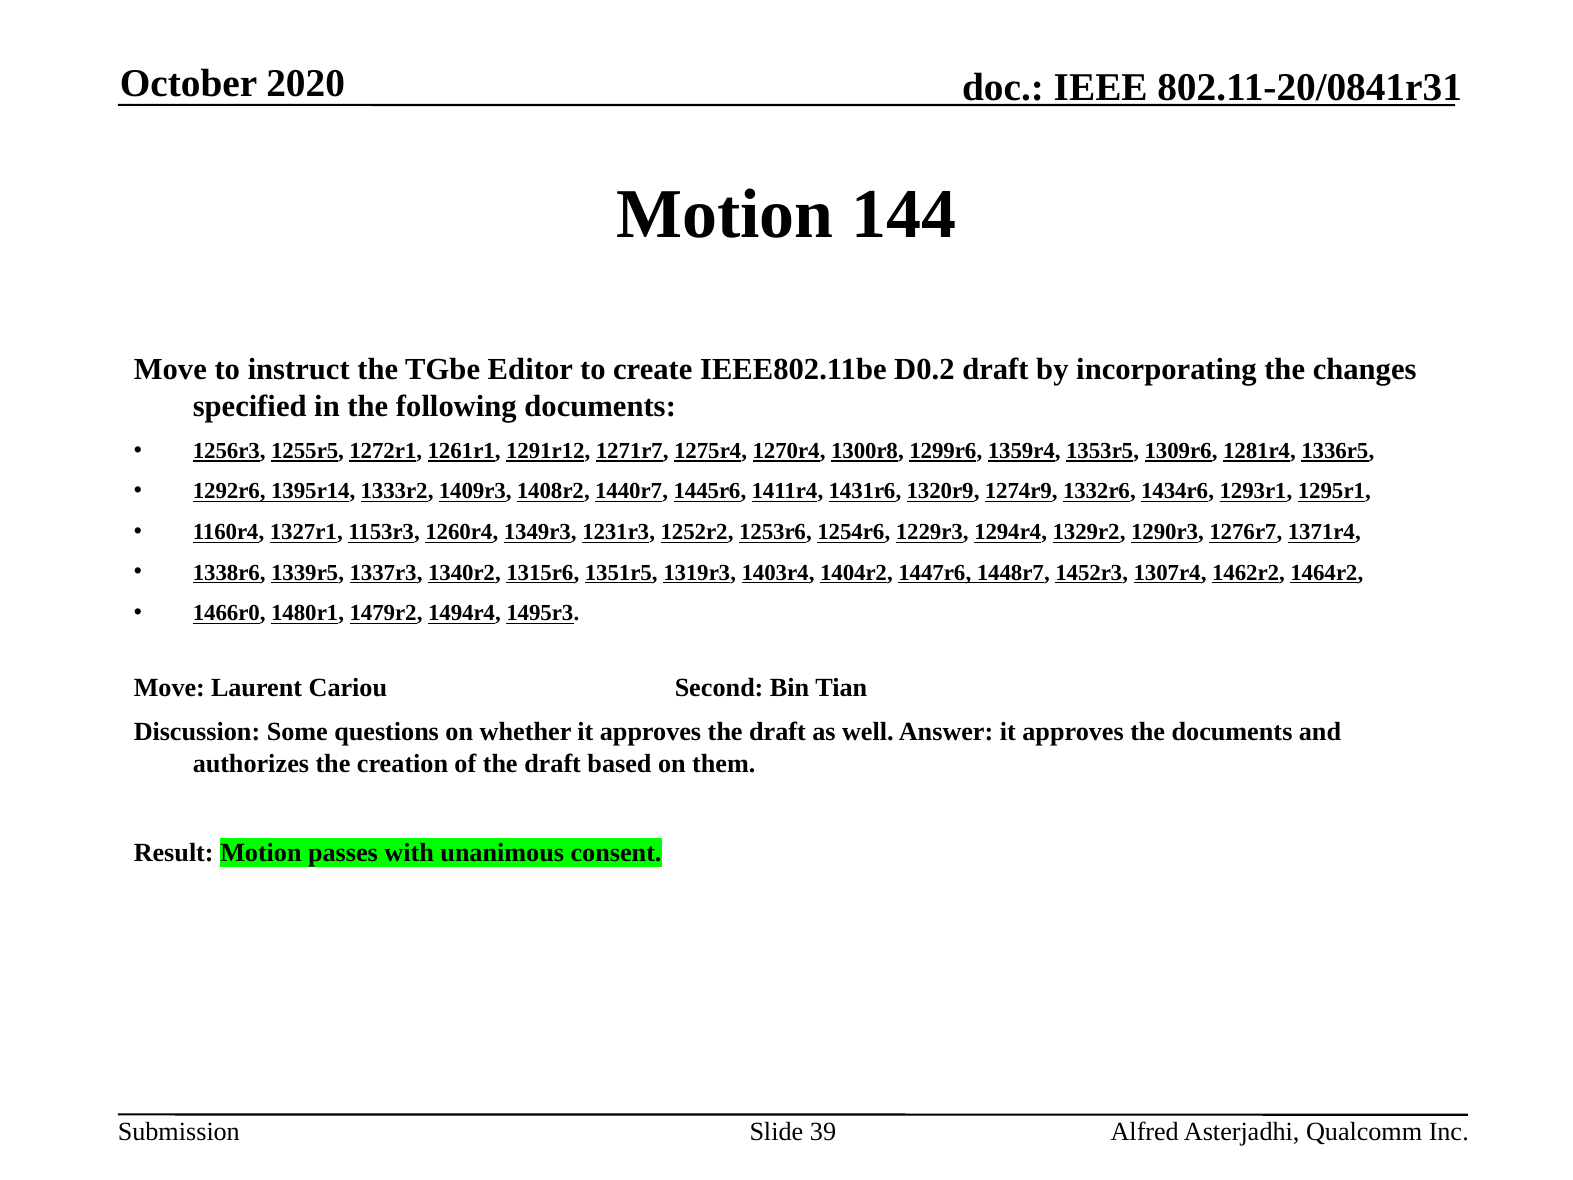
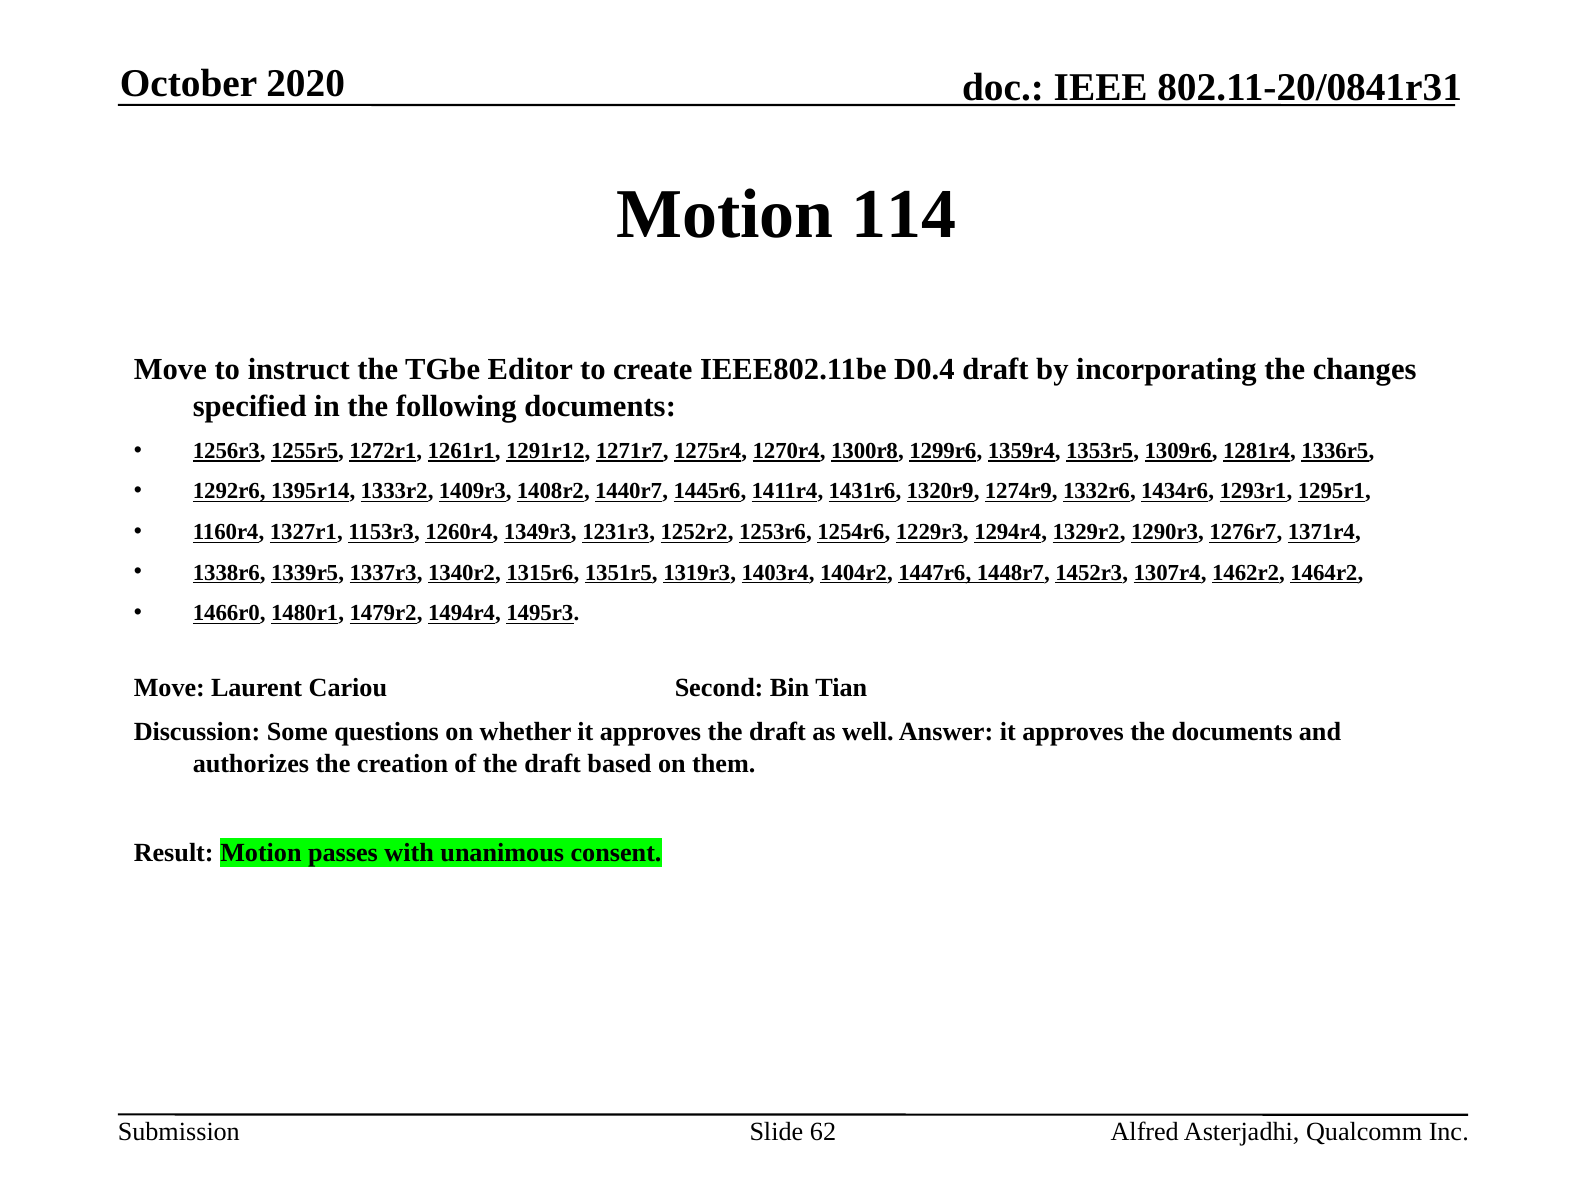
144: 144 -> 114
D0.2: D0.2 -> D0.4
39: 39 -> 62
